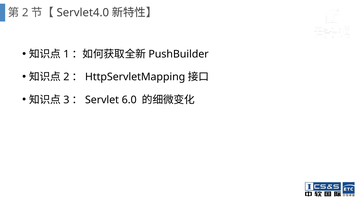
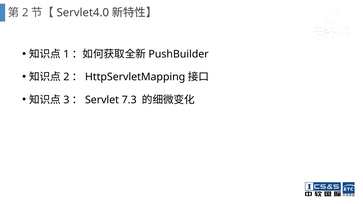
6.0: 6.0 -> 7.3
